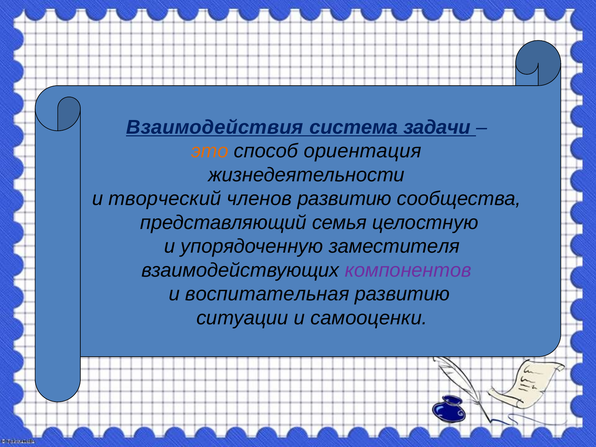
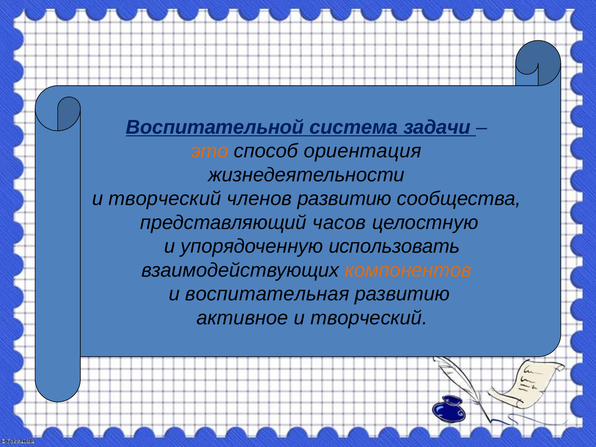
Взаимодействия: Взаимодействия -> Воспитательной
семья: семья -> часов
заместителя: заместителя -> использовать
компонентов colour: purple -> orange
ситуации: ситуации -> активное
самооценки at (369, 318): самооценки -> творческий
